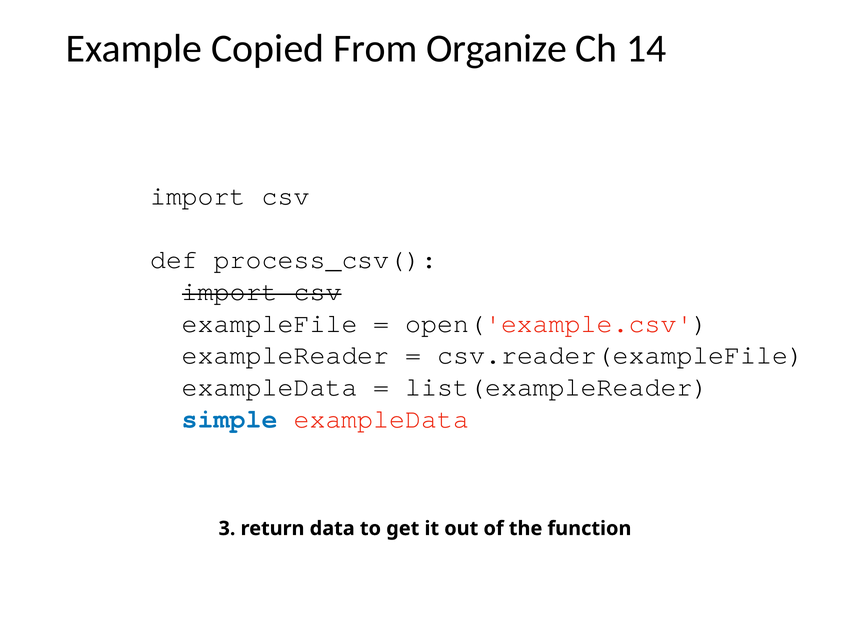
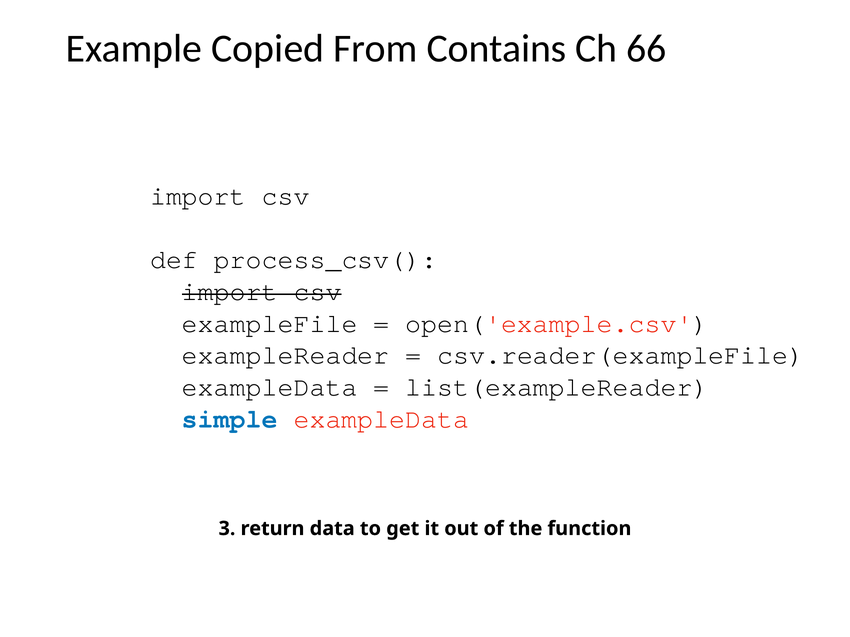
Organize: Organize -> Contains
14: 14 -> 66
